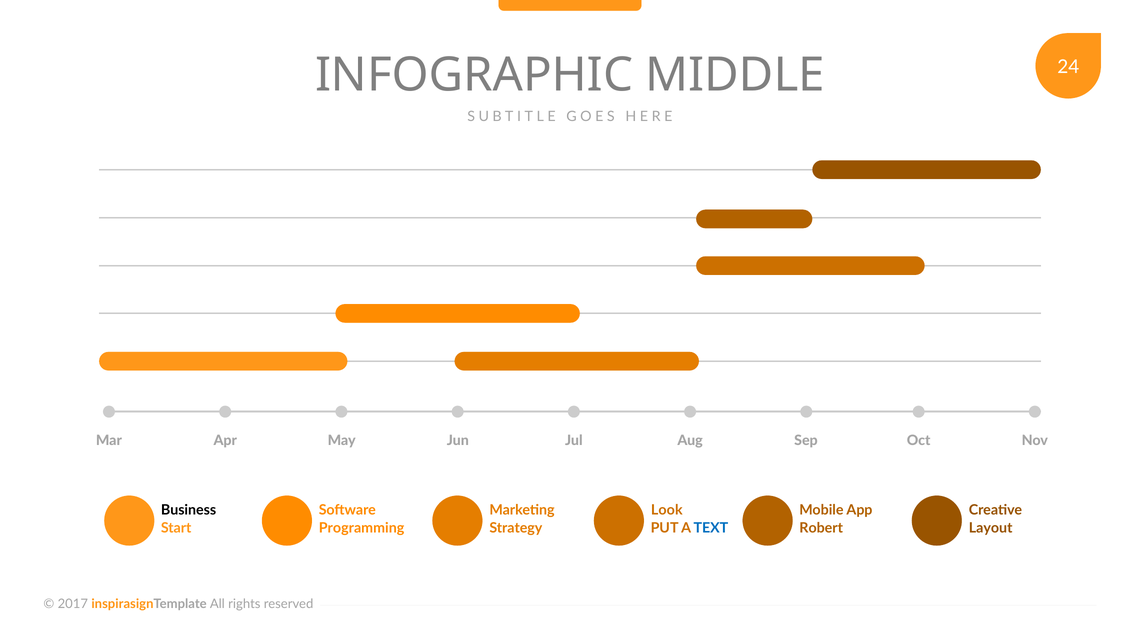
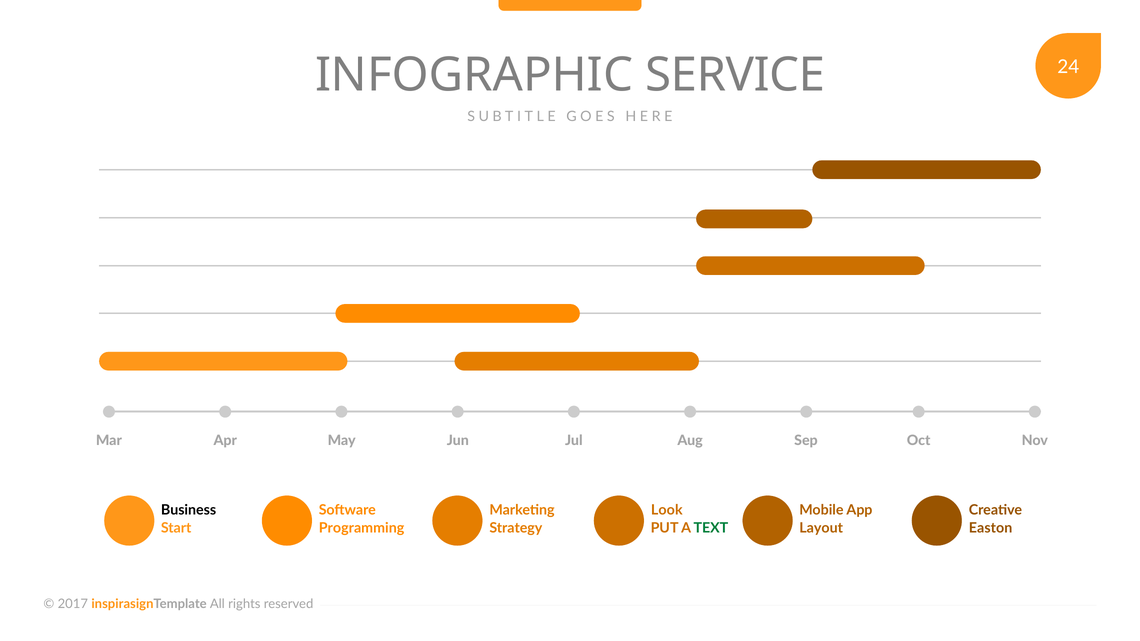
MIDDLE: MIDDLE -> SERVICE
TEXT colour: blue -> green
Robert: Robert -> Layout
Layout: Layout -> Easton
